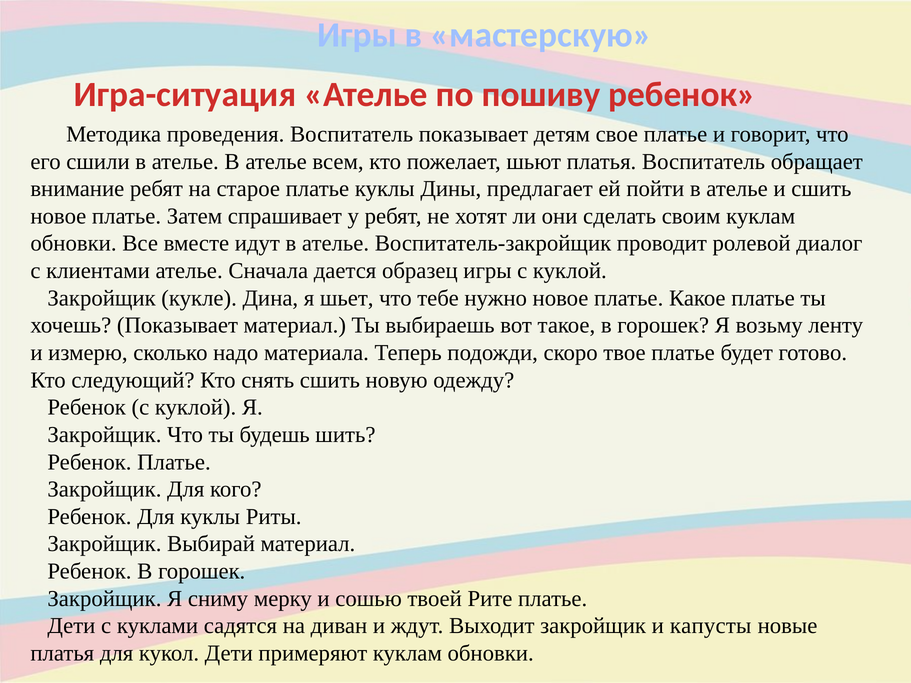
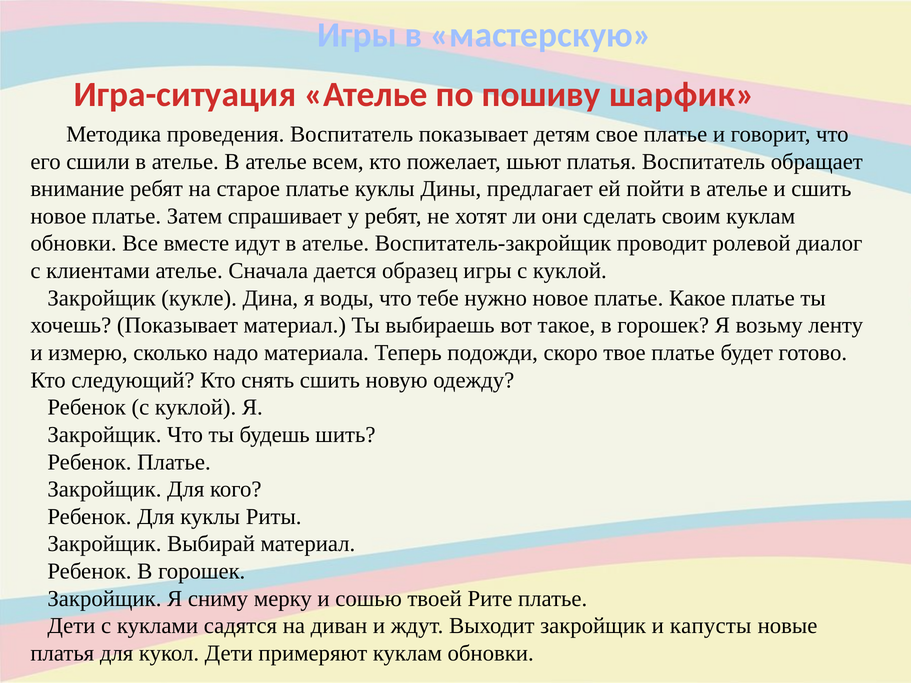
пошиву ребенок: ребенок -> шарфик
шьет: шьет -> воды
